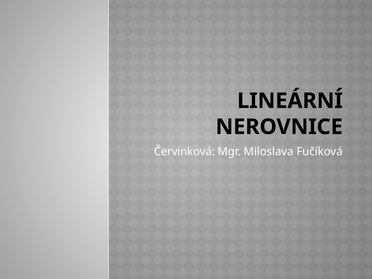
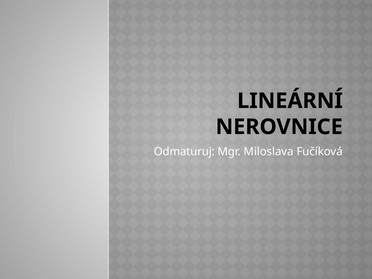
Červinková: Červinková -> Odmaturuj
